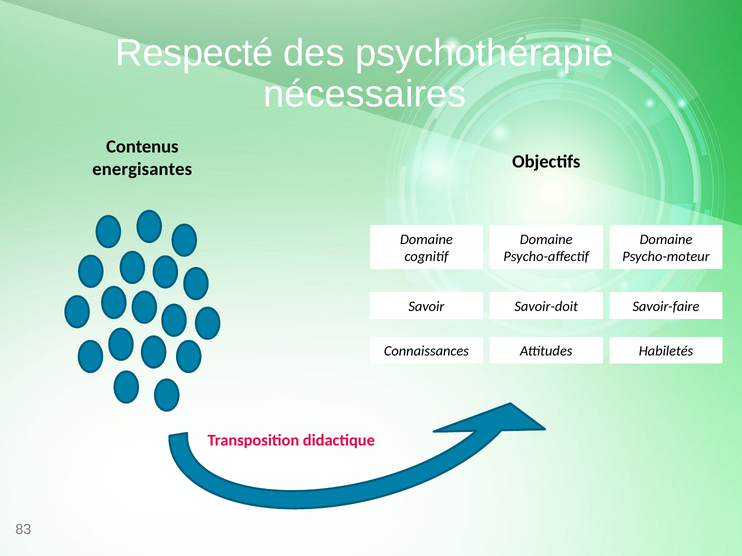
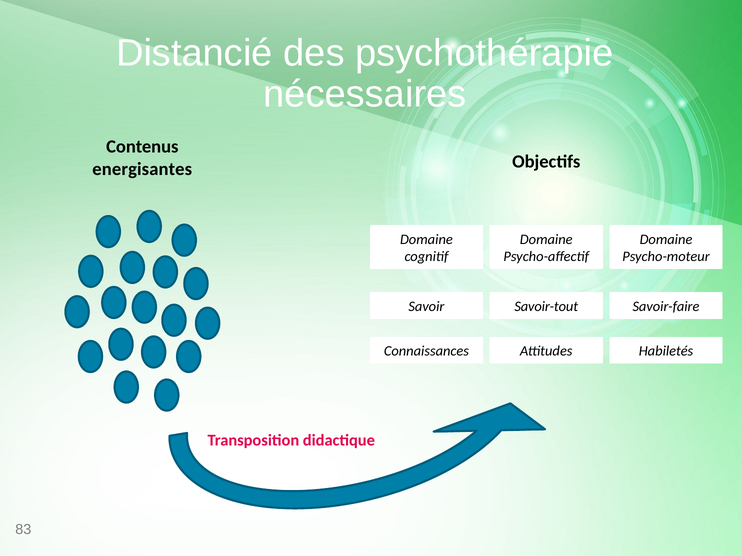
Respecté: Respecté -> Distancié
Savoir-doit: Savoir-doit -> Savoir-tout
